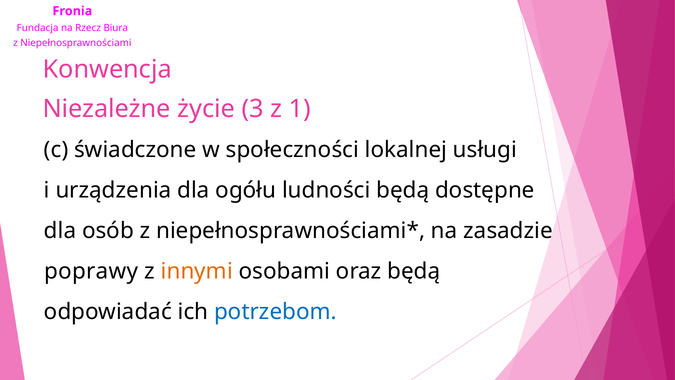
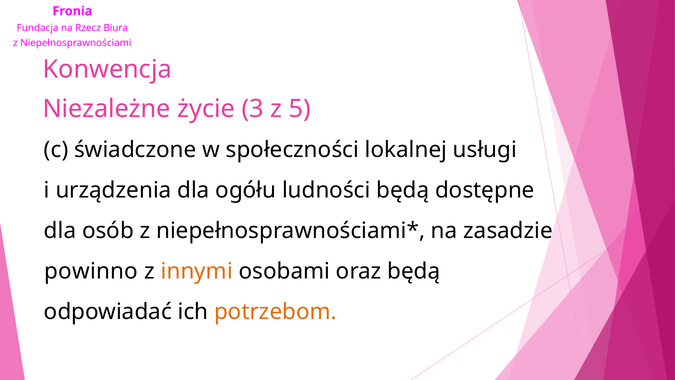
1: 1 -> 5
poprawy: poprawy -> powinno
potrzebom colour: blue -> orange
